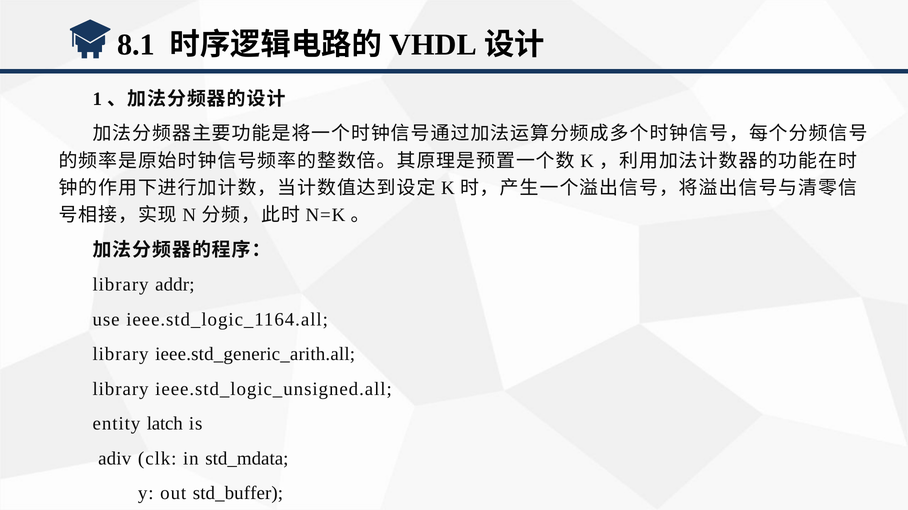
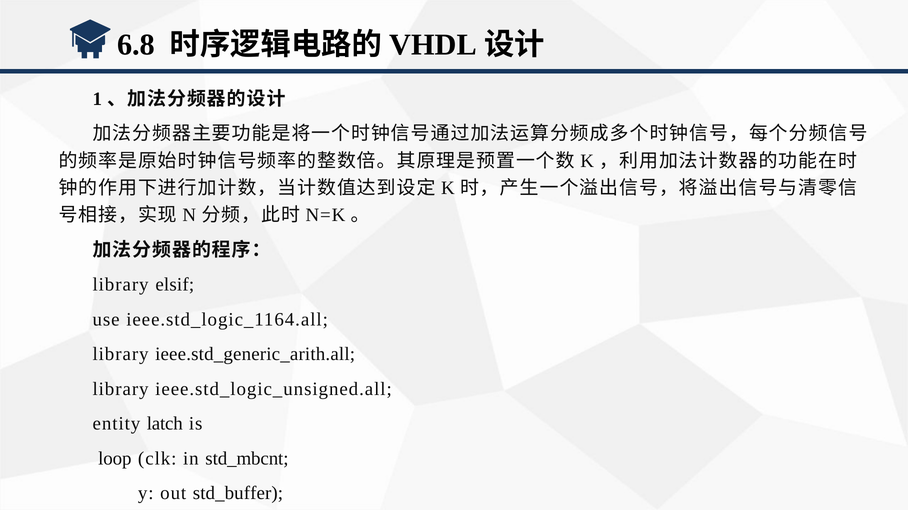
8.1: 8.1 -> 6.8
addr: addr -> elsif
adiv: adiv -> loop
std_mdata: std_mdata -> std_mbcnt
